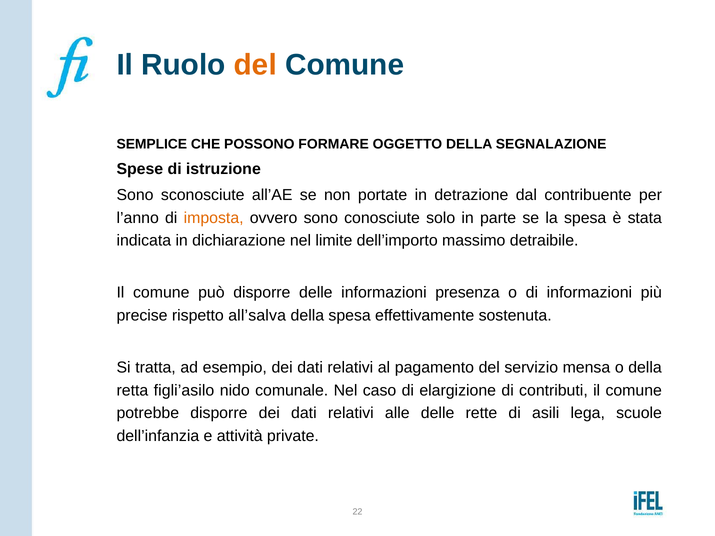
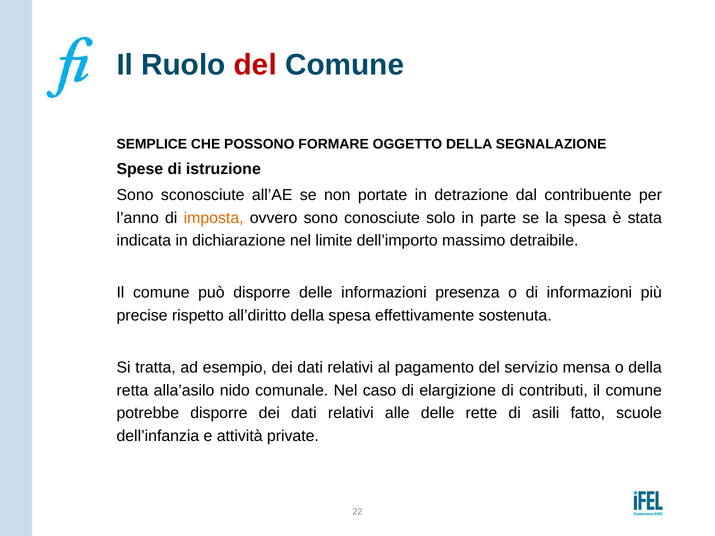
del at (255, 65) colour: orange -> red
all’salva: all’salva -> all’diritto
figli’asilo: figli’asilo -> alla’asilo
lega: lega -> fatto
